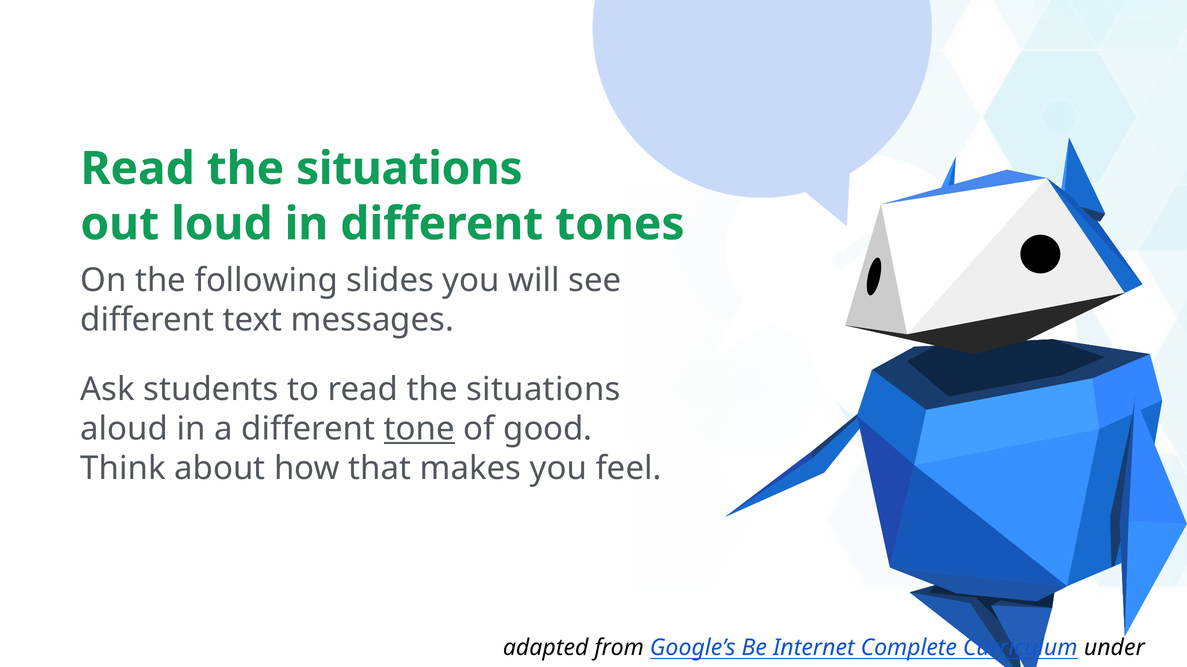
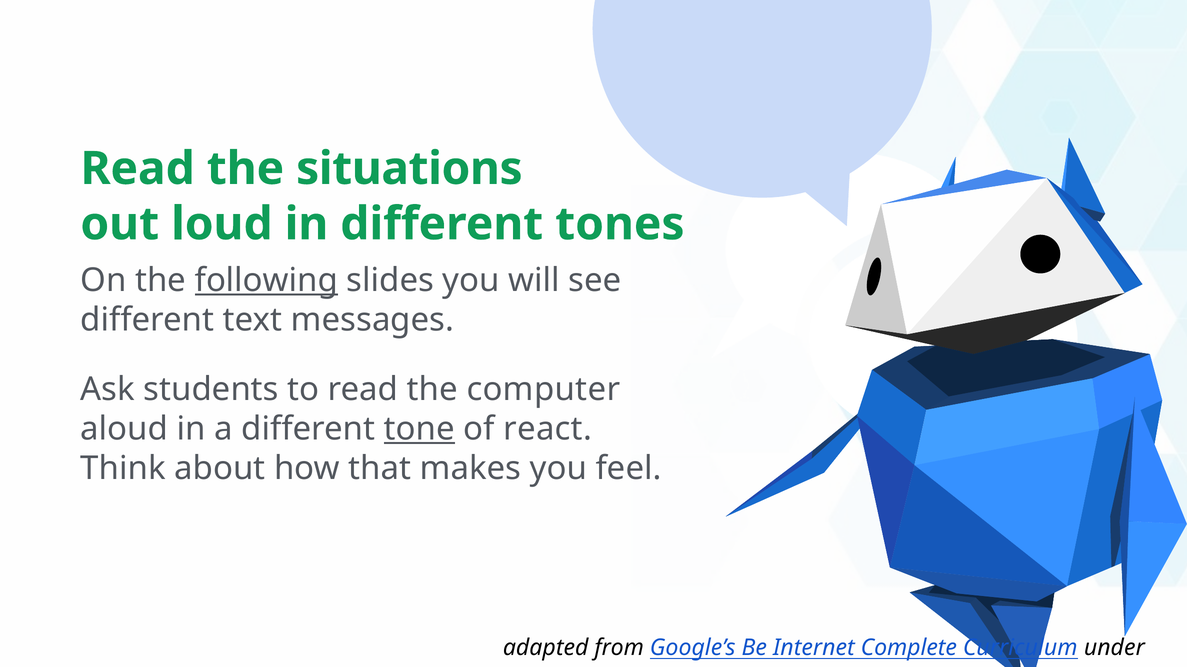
following underline: none -> present
to read the situations: situations -> computer
good: good -> react
